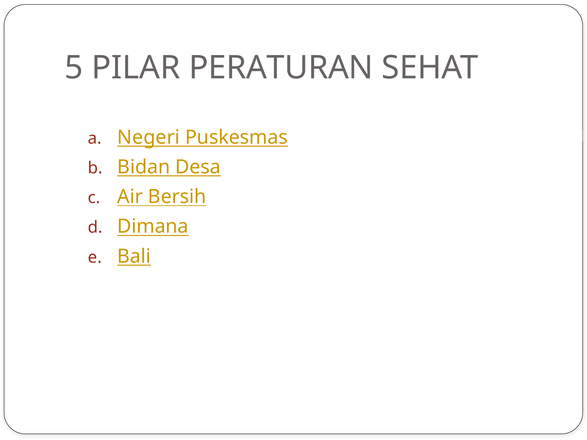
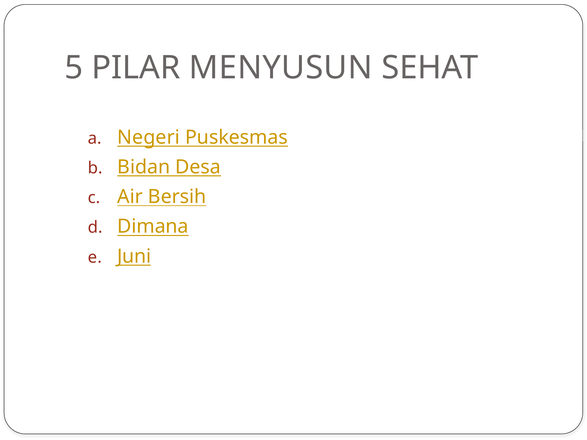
PERATURAN: PERATURAN -> MENYUSUN
Bali: Bali -> Juni
